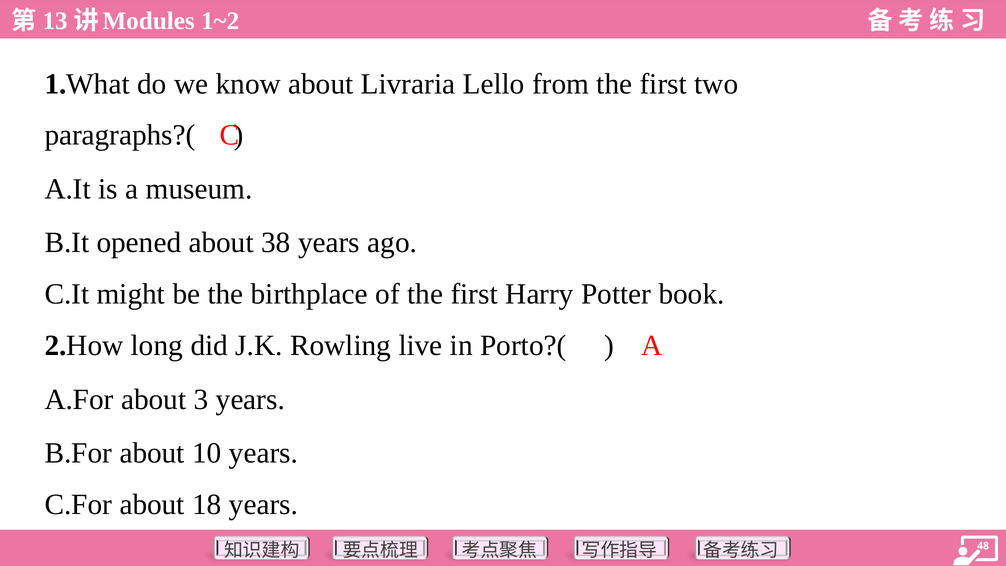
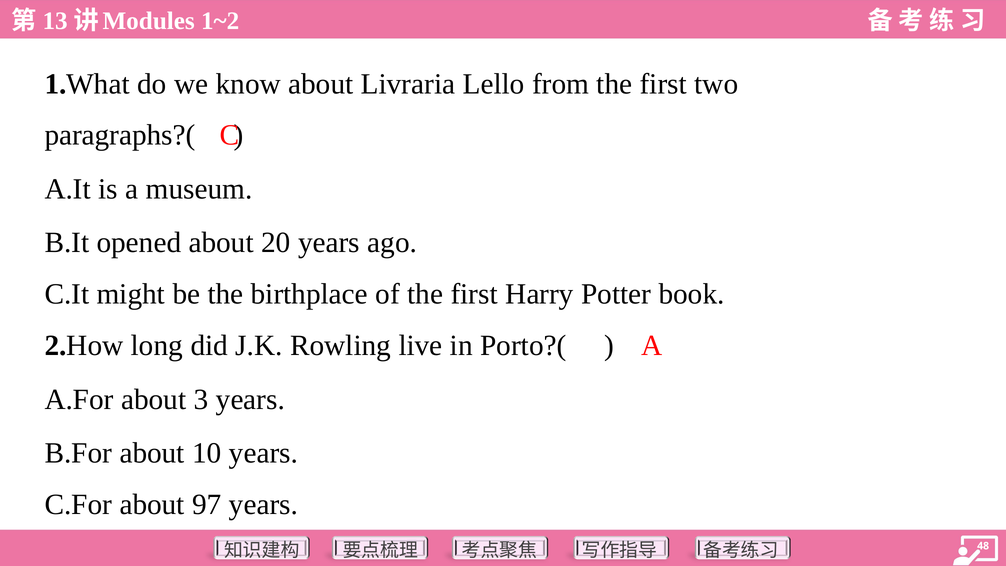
38: 38 -> 20
18: 18 -> 97
